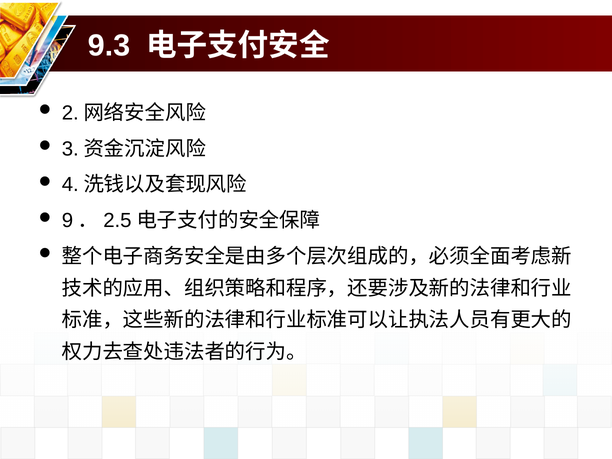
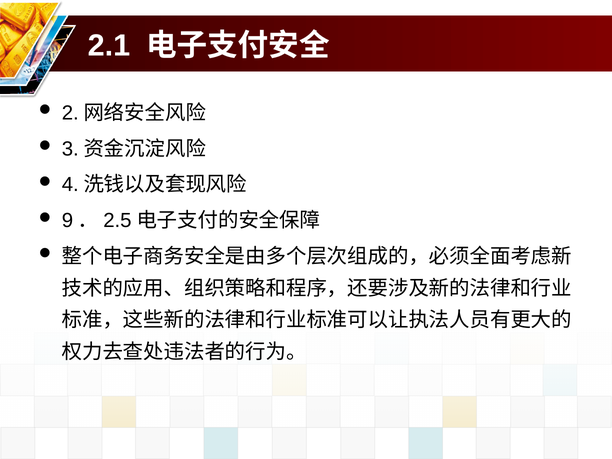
9.3: 9.3 -> 2.1
